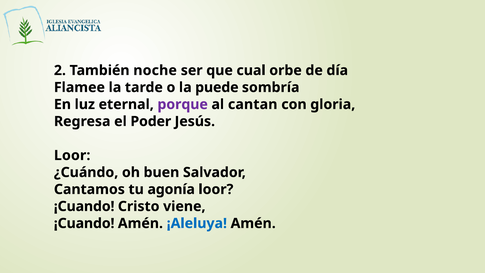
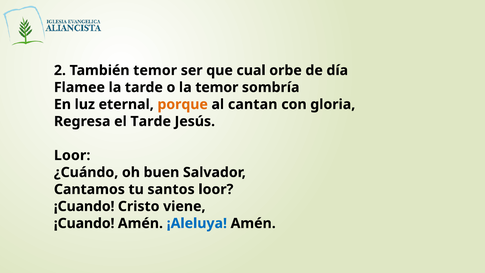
También noche: noche -> temor
la puede: puede -> temor
porque colour: purple -> orange
el Poder: Poder -> Tarde
agonía: agonía -> santos
